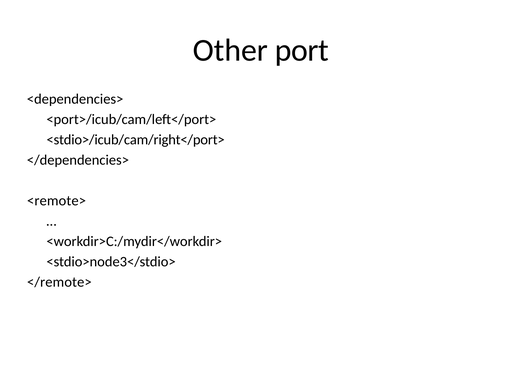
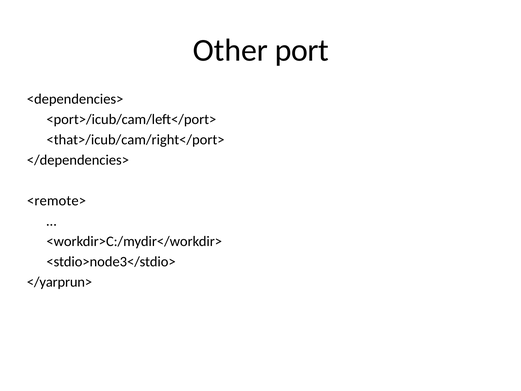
<stdio>/icub/cam/right</port>: <stdio>/icub/cam/right</port> -> <that>/icub/cam/right</port>
</remote>: </remote> -> </yarprun>
